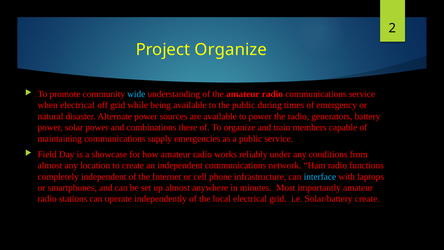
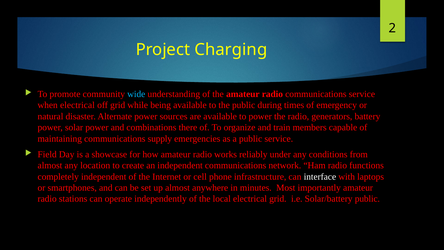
Project Organize: Organize -> Charging
interface colour: light blue -> white
Solar/battery create: create -> public
